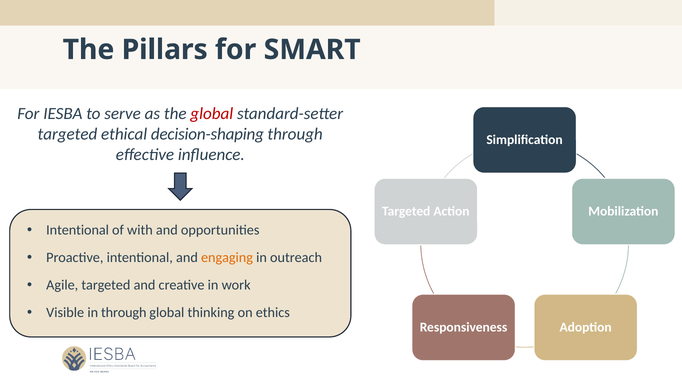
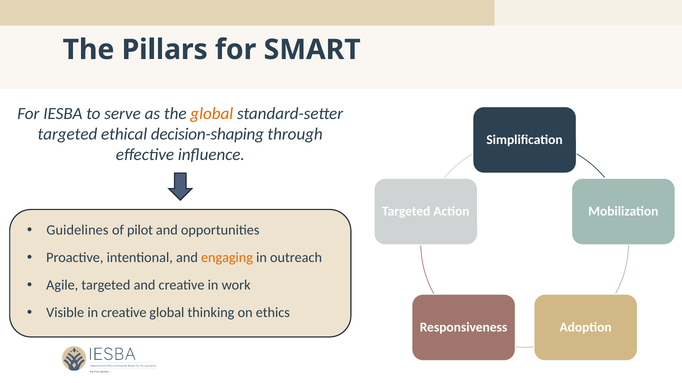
global at (212, 114) colour: red -> orange
Intentional at (78, 231): Intentional -> Guidelines
with: with -> pilot
in through: through -> creative
